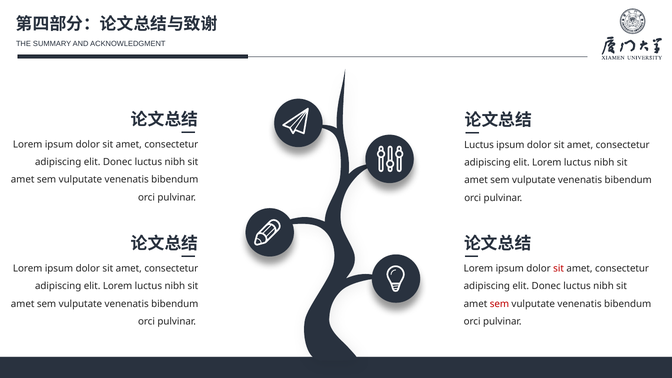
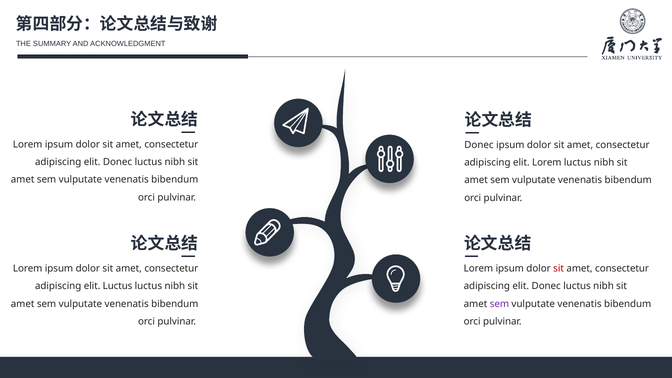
Luctus at (479, 145): Luctus -> Donec
Lorem at (118, 286): Lorem -> Luctus
sem at (499, 304) colour: red -> purple
